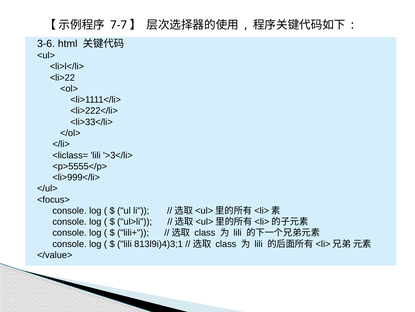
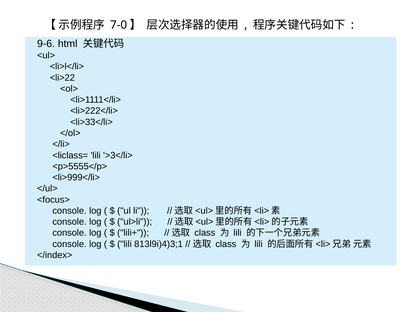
7-7: 7-7 -> 7-0
3-6: 3-6 -> 9-6
</value>: </value> -> </index>
